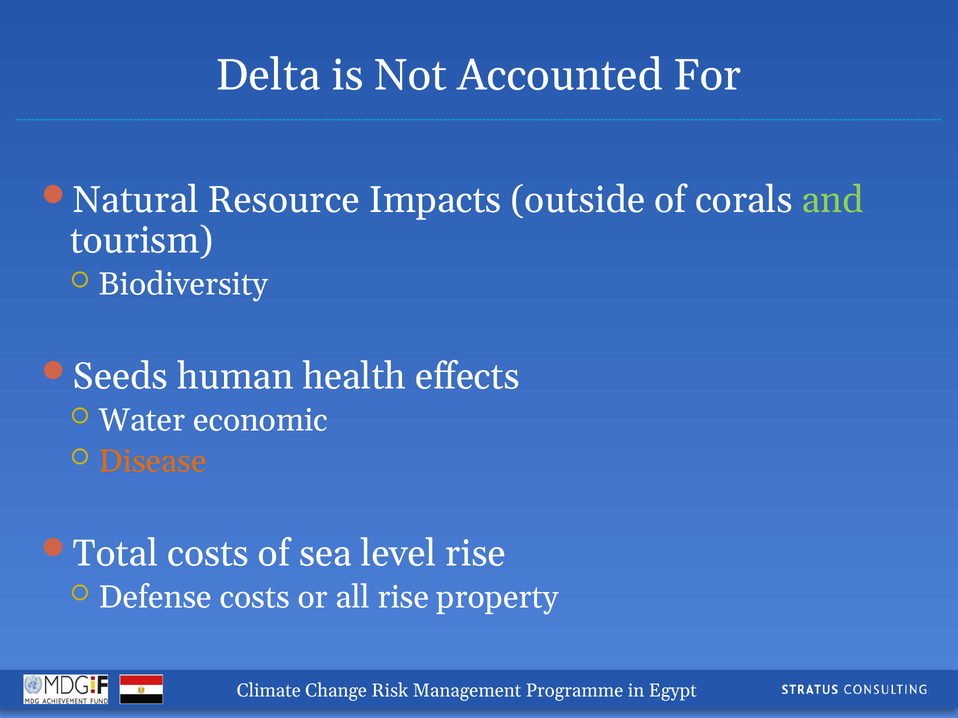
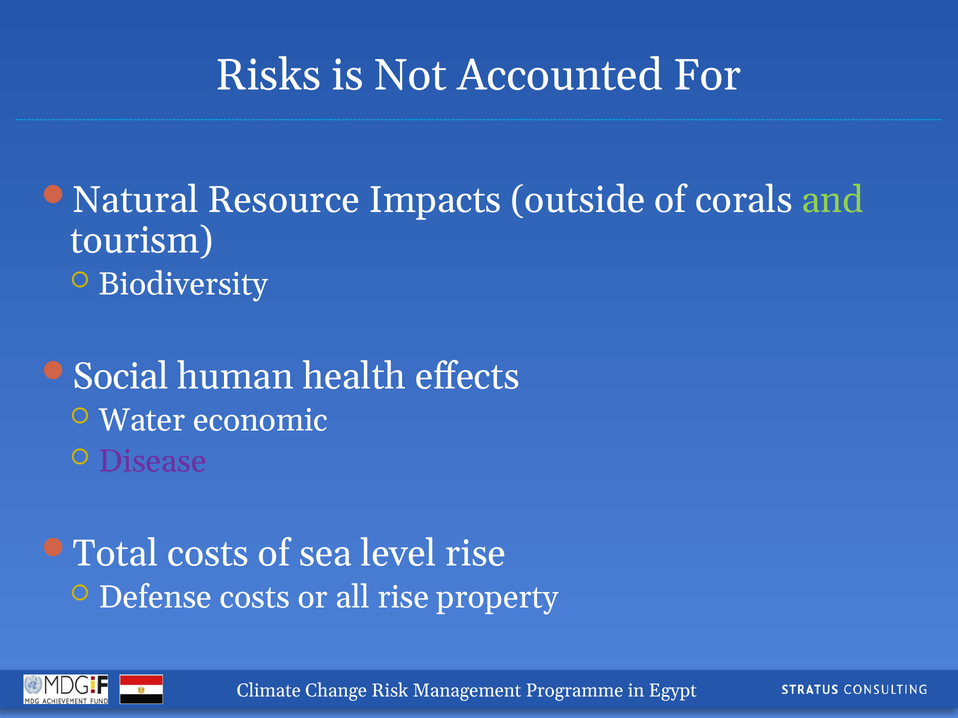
Delta: Delta -> Risks
Seeds: Seeds -> Social
Disease colour: orange -> purple
